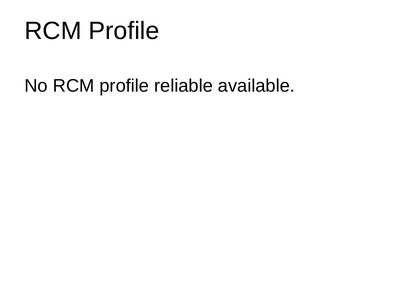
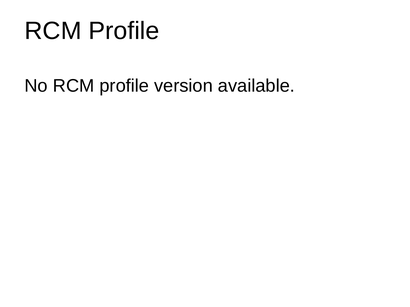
reliable: reliable -> version
